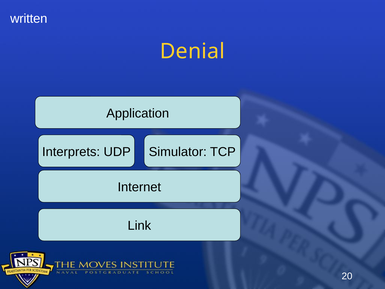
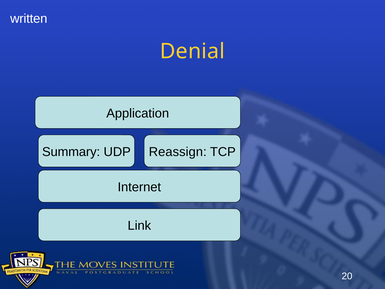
Interprets: Interprets -> Summary
Simulator: Simulator -> Reassign
